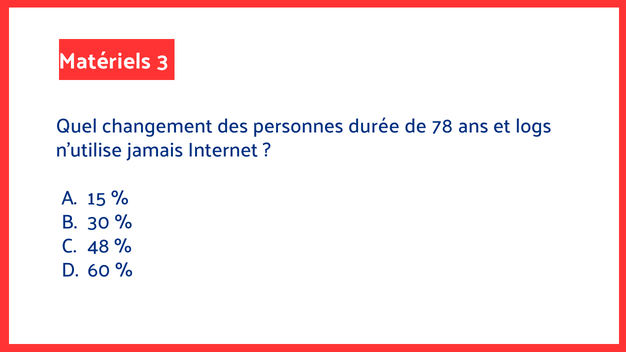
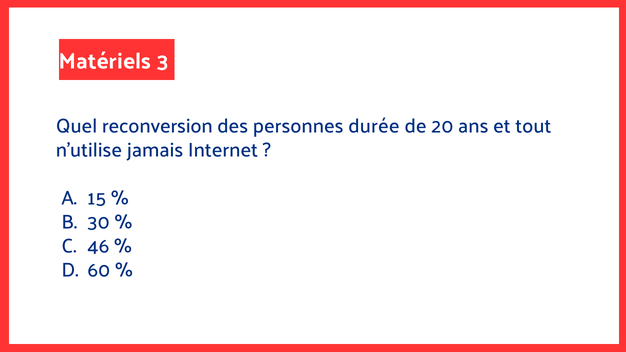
changement: changement -> reconversion
78: 78 -> 20
logs: logs -> tout
48: 48 -> 46
